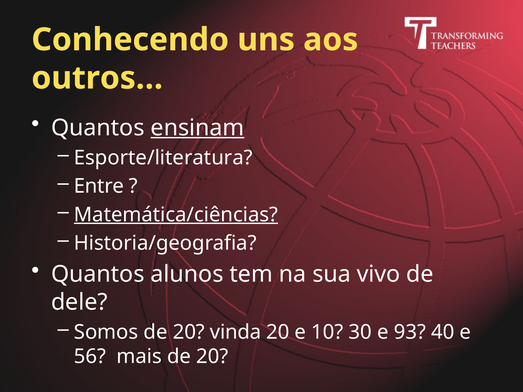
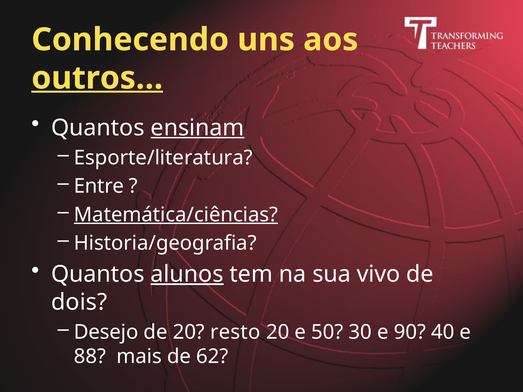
outros… underline: none -> present
alunos underline: none -> present
dele: dele -> dois
Somos: Somos -> Desejo
vinda: vinda -> resto
10: 10 -> 50
93: 93 -> 90
56: 56 -> 88
mais de 20: 20 -> 62
